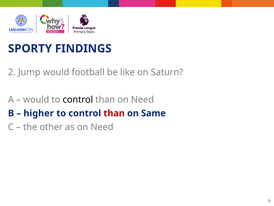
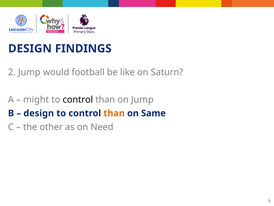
SPORTY at (30, 48): SPORTY -> DESIGN
would at (36, 99): would -> might
than on Need: Need -> Jump
higher at (39, 113): higher -> design
than at (114, 113) colour: red -> orange
